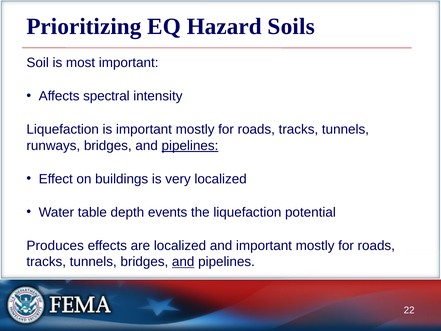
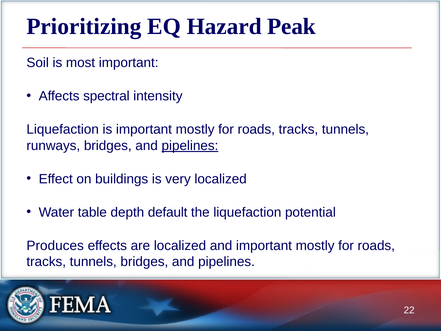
Soils: Soils -> Peak
events: events -> default
and at (183, 262) underline: present -> none
